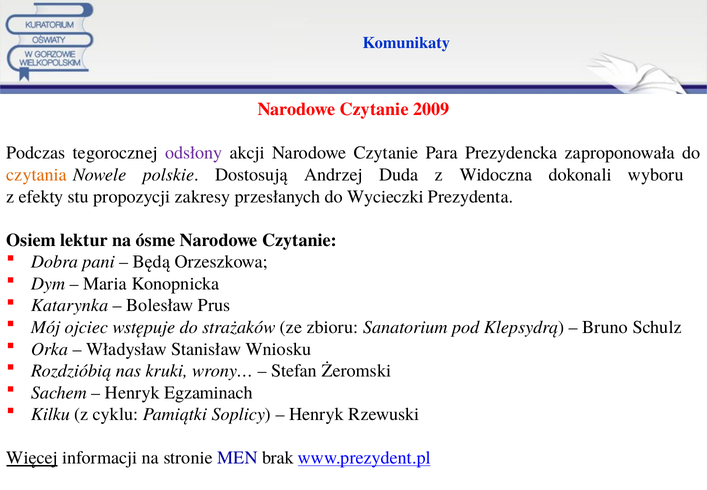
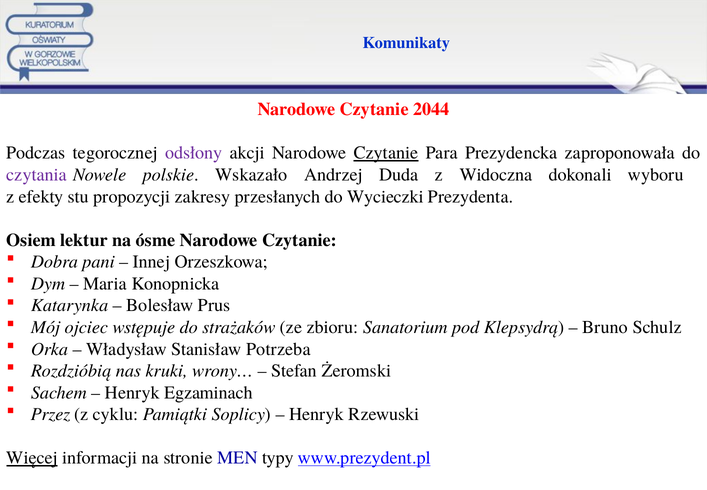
2009: 2009 -> 2044
Czytanie at (386, 153) underline: none -> present
czytania colour: orange -> purple
Dostosują: Dostosują -> Wskazało
Będą: Będą -> Innej
Wniosku: Wniosku -> Potrzeba
Kilku: Kilku -> Przez
brak: brak -> typy
